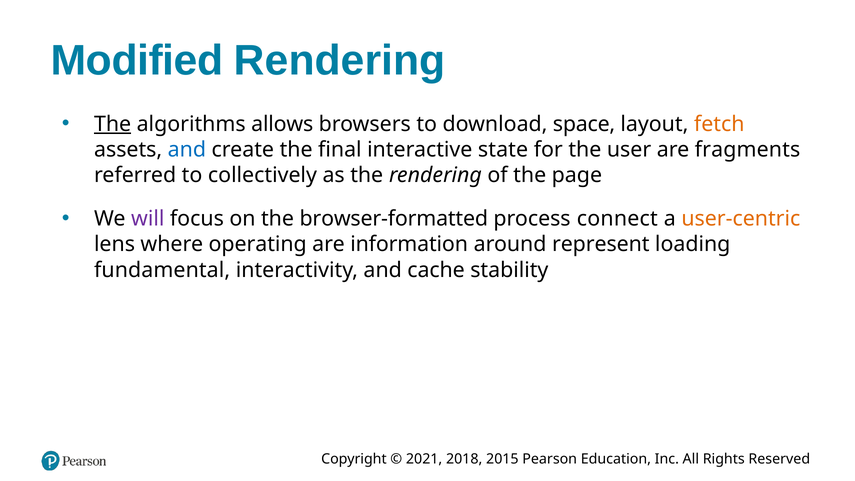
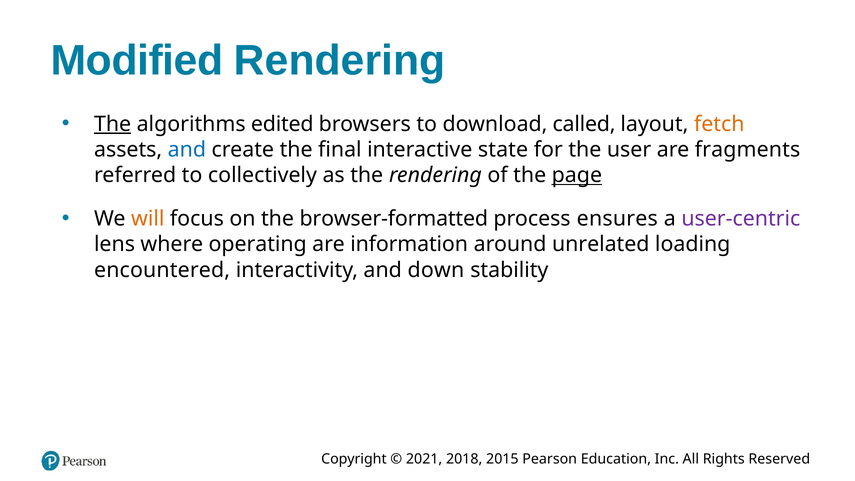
allows: allows -> edited
space: space -> called
page underline: none -> present
will colour: purple -> orange
connect: connect -> ensures
user-centric colour: orange -> purple
represent: represent -> unrelated
fundamental: fundamental -> encountered
cache: cache -> down
